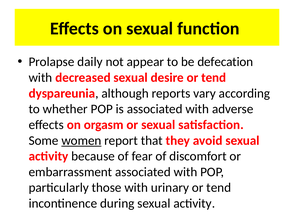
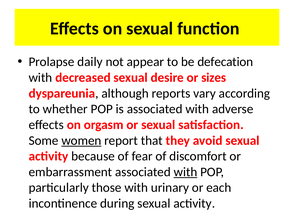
desire or tend: tend -> sizes
with at (185, 172) underline: none -> present
urinary or tend: tend -> each
